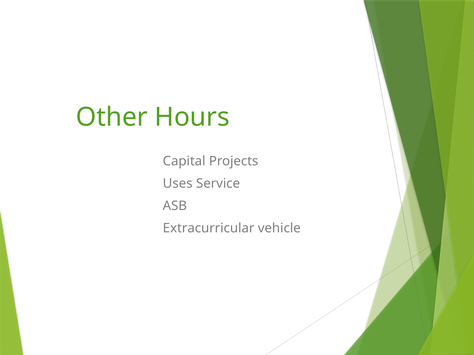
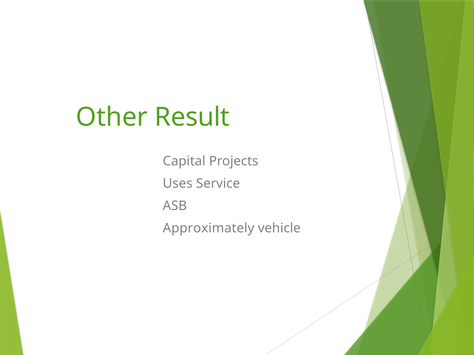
Hours: Hours -> Result
Extracurricular: Extracurricular -> Approximately
